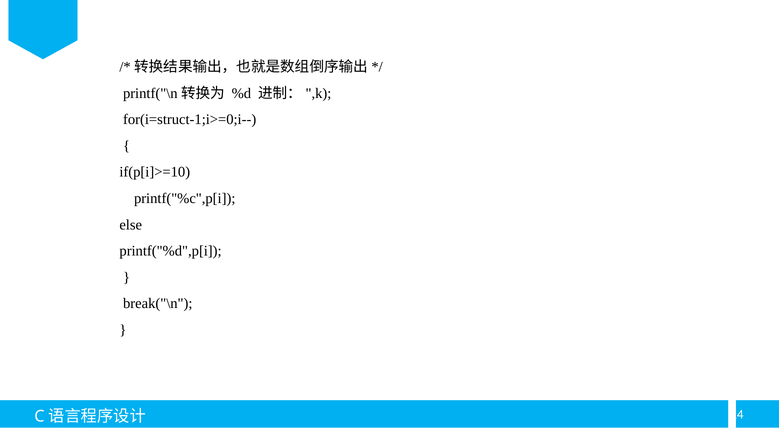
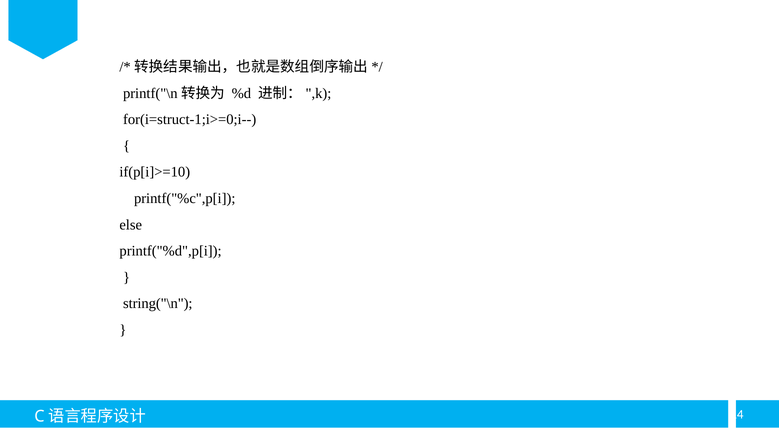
break("\n: break("\n -> string("\n
